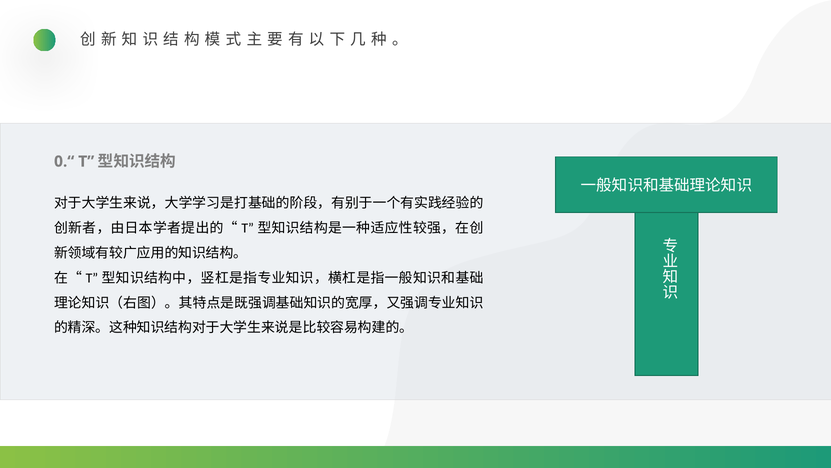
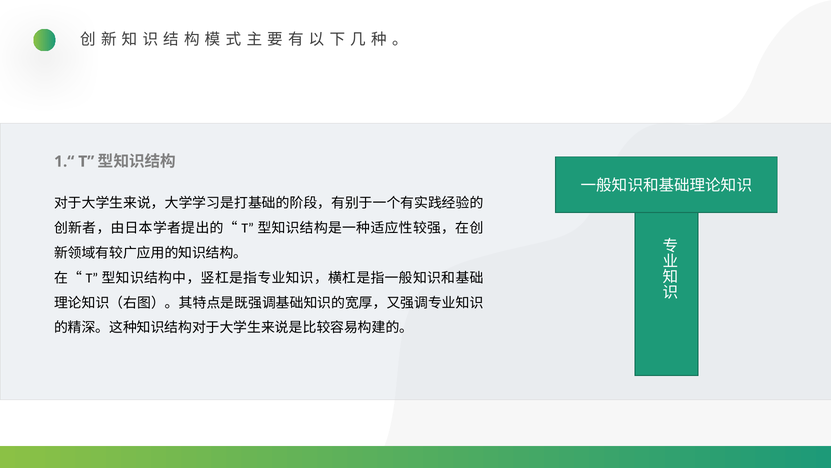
0.“: 0.“ -> 1.“
